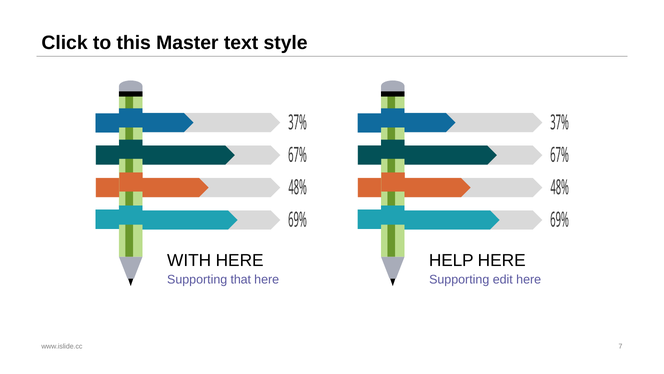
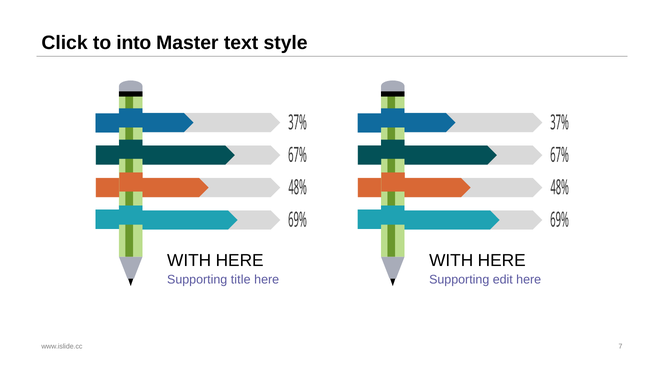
this: this -> into
HELP at (451, 260): HELP -> WITH
that: that -> title
